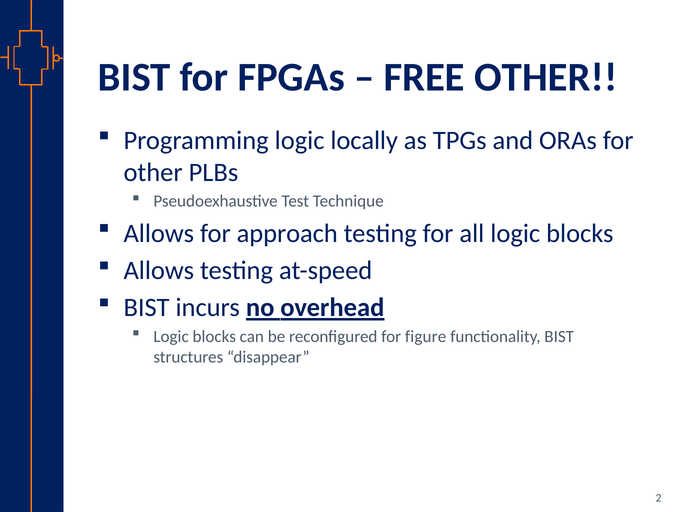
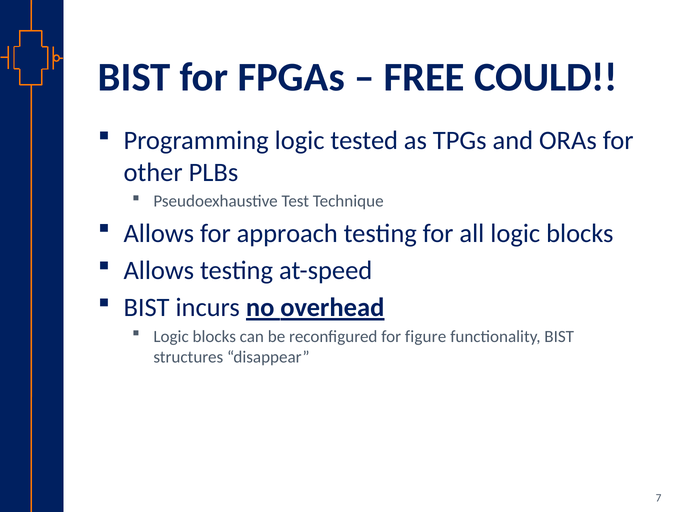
FREE OTHER: OTHER -> COULD
locally: locally -> tested
2: 2 -> 7
